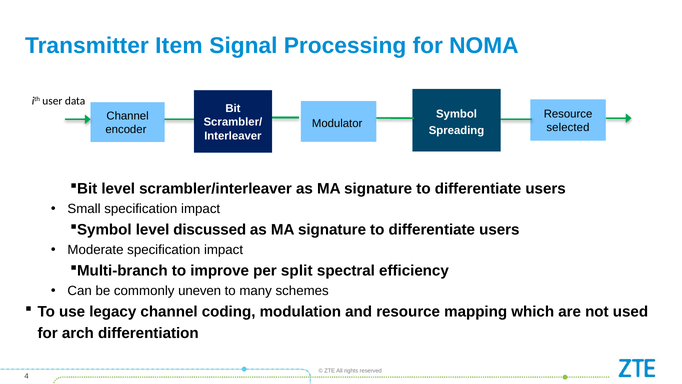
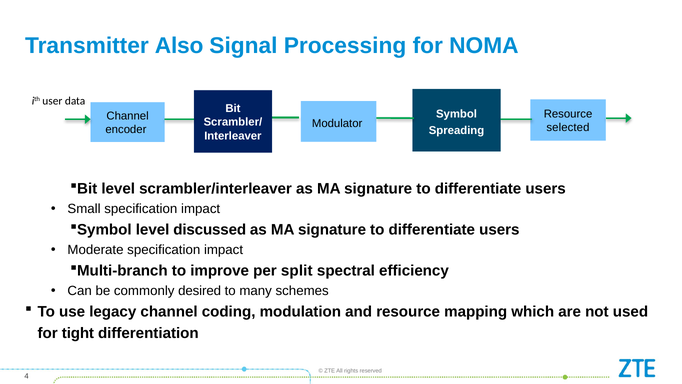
Item: Item -> Also
uneven: uneven -> desired
arch: arch -> tight
